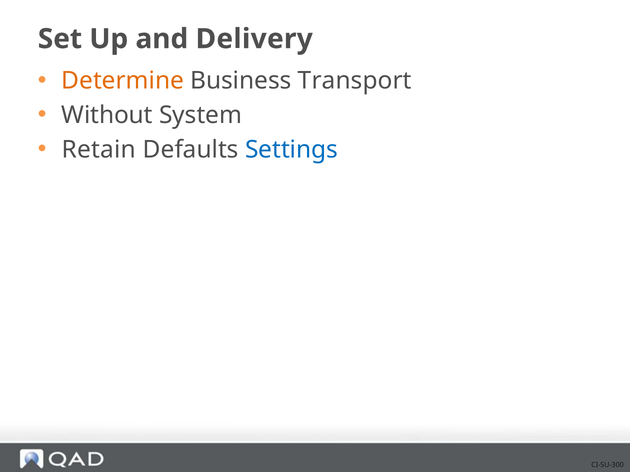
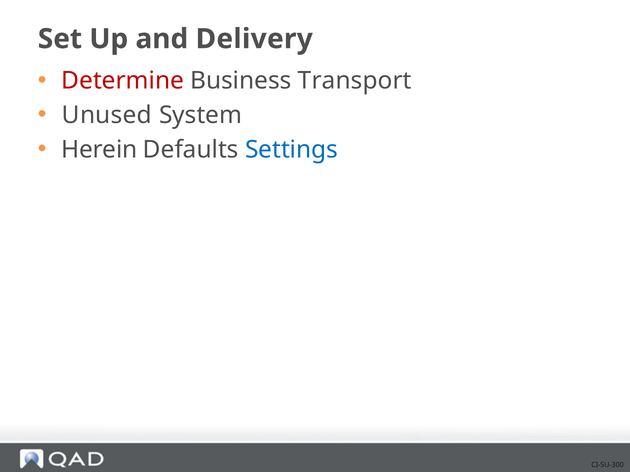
Determine colour: orange -> red
Without: Without -> Unused
Retain: Retain -> Herein
